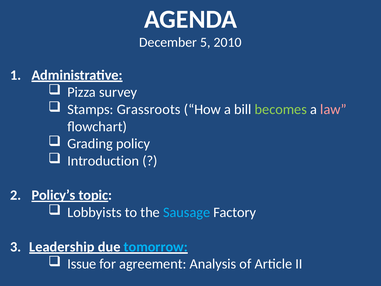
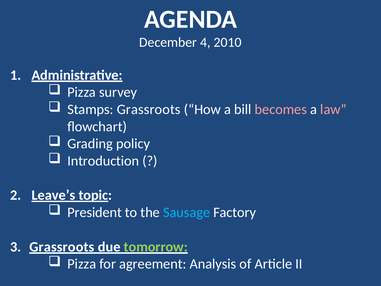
5: 5 -> 4
becomes colour: light green -> pink
Policy’s: Policy’s -> Leave’s
Lobbyists: Lobbyists -> President
Leadership at (62, 247): Leadership -> Grassroots
tomorrow colour: light blue -> light green
Issue at (82, 264): Issue -> Pizza
